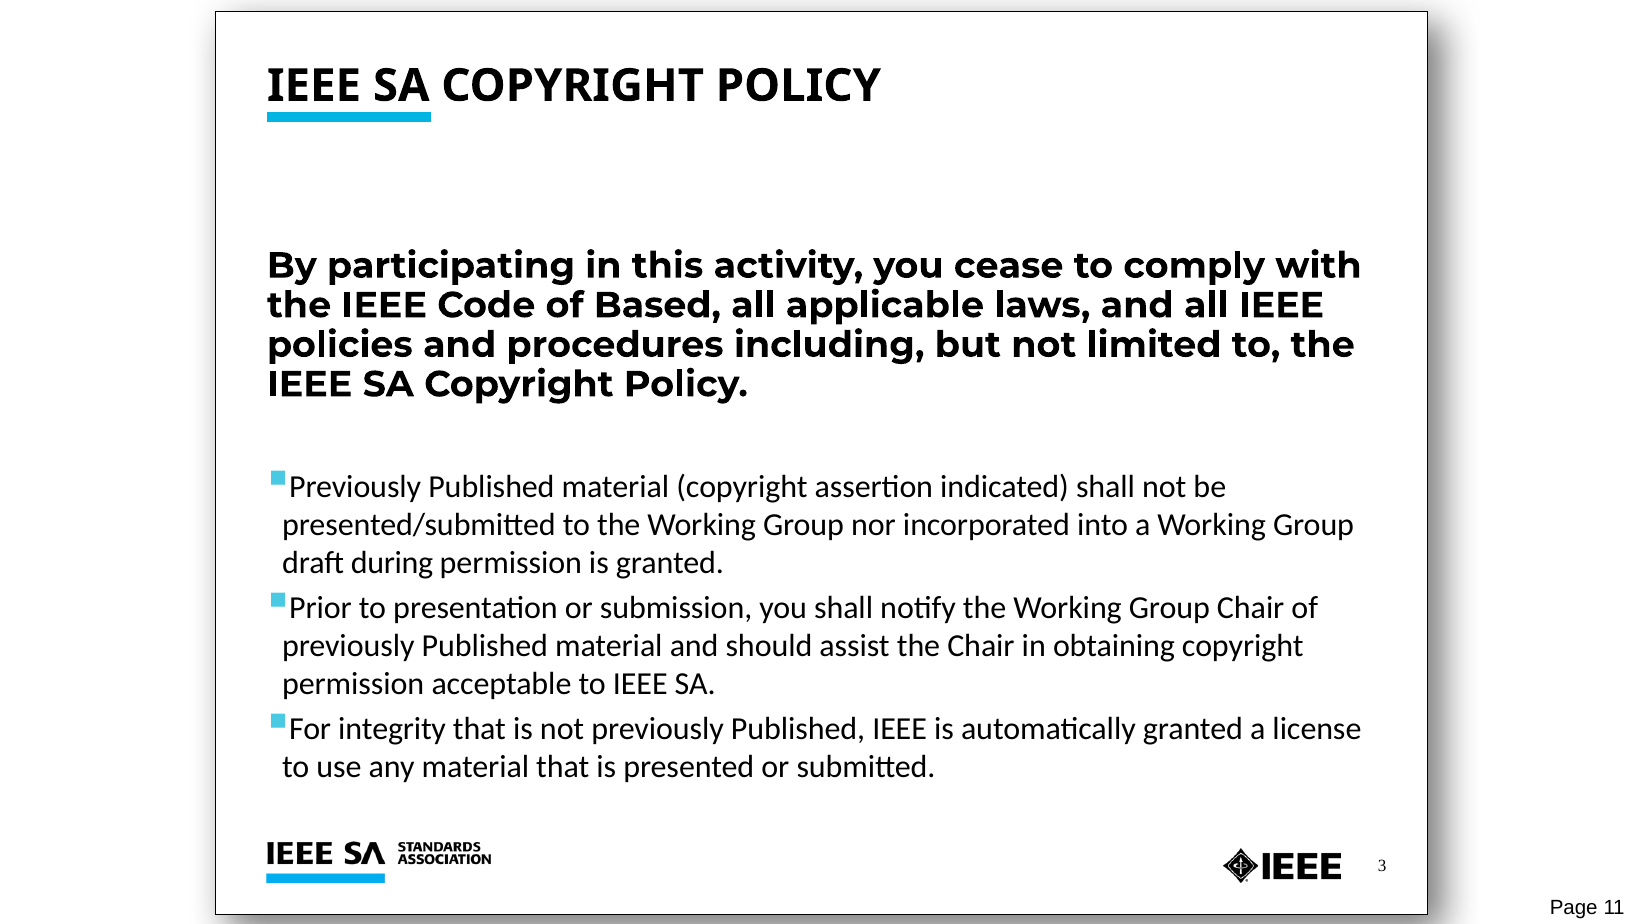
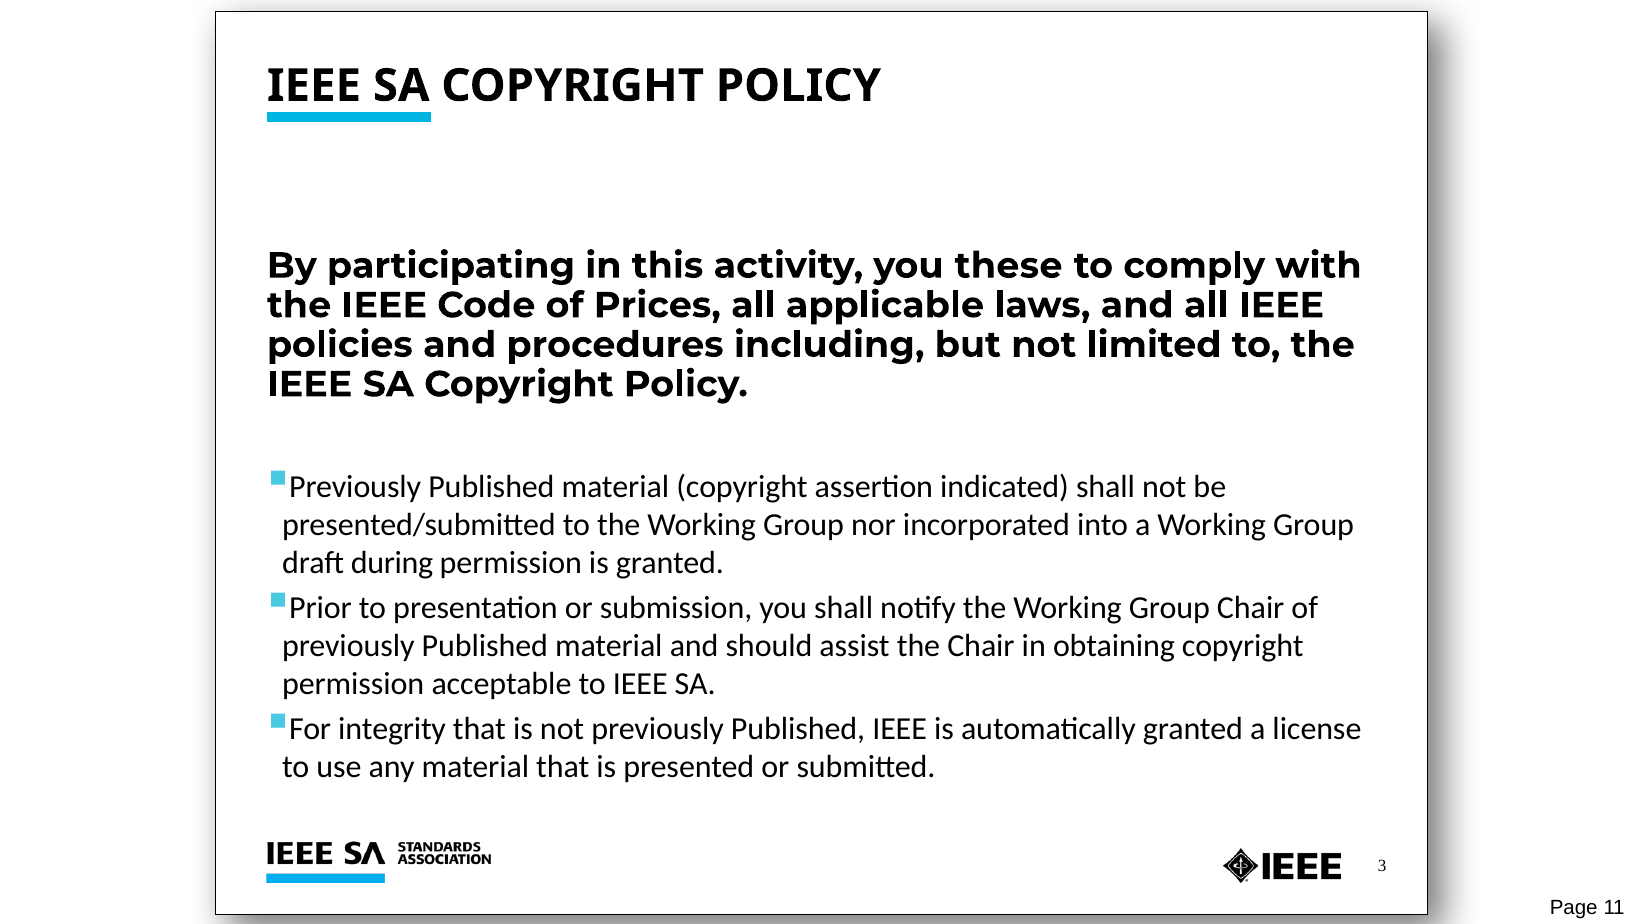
cease: cease -> these
Based: Based -> Prices
